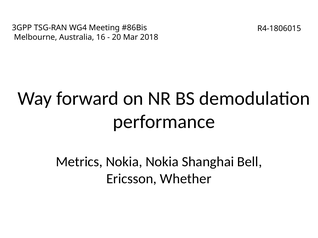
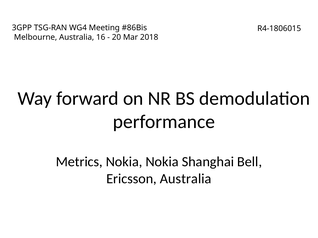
Ericsson Whether: Whether -> Australia
